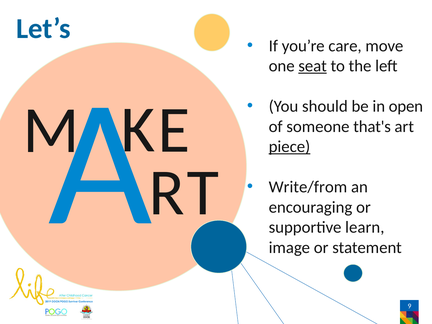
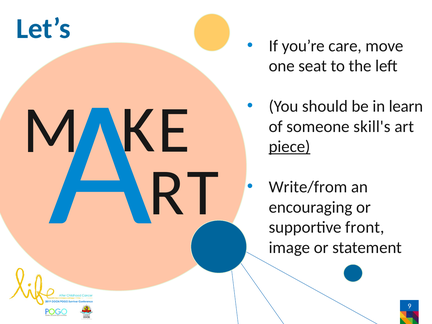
seat underline: present -> none
open: open -> learn
that's: that's -> skill's
learn: learn -> front
